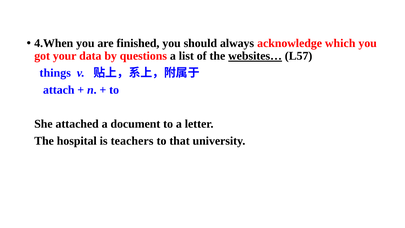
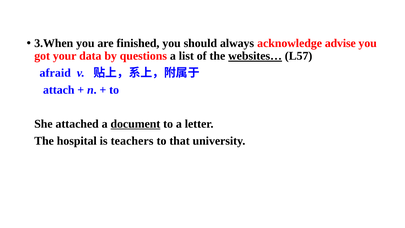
4.When: 4.When -> 3.When
which: which -> advise
things: things -> afraid
document underline: none -> present
